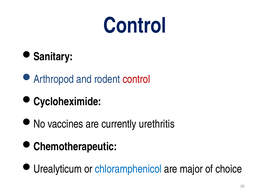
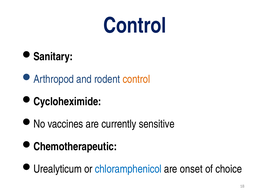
control at (136, 79) colour: red -> orange
urethritis: urethritis -> sensitive
major: major -> onset
